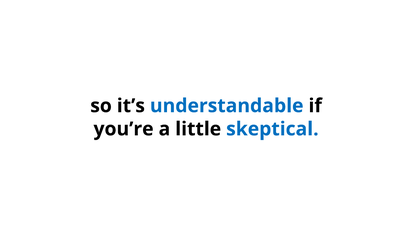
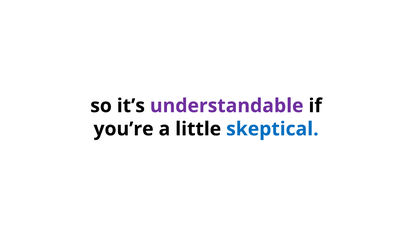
understandable colour: blue -> purple
